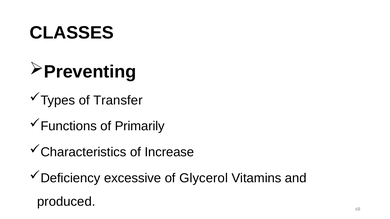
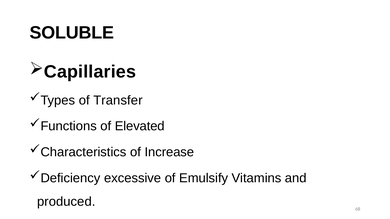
CLASSES: CLASSES -> SOLUBLE
Preventing: Preventing -> Capillaries
Primarily: Primarily -> Elevated
Glycerol: Glycerol -> Emulsify
